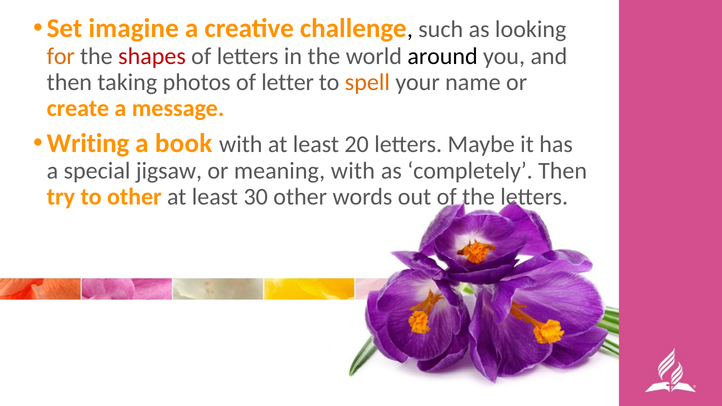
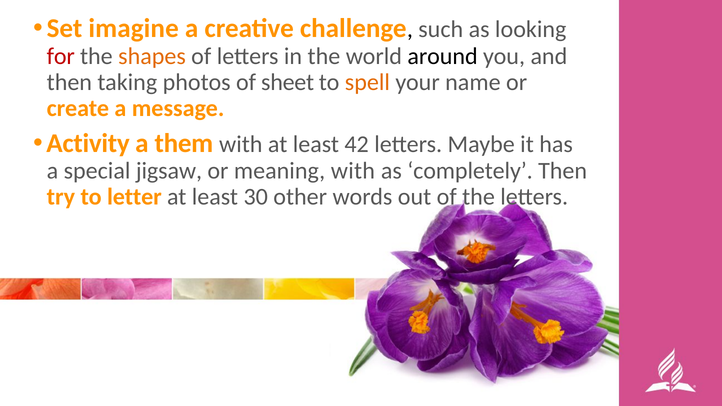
for colour: orange -> red
shapes colour: red -> orange
letter: letter -> sheet
Writing: Writing -> Activity
book: book -> them
20: 20 -> 42
to other: other -> letter
